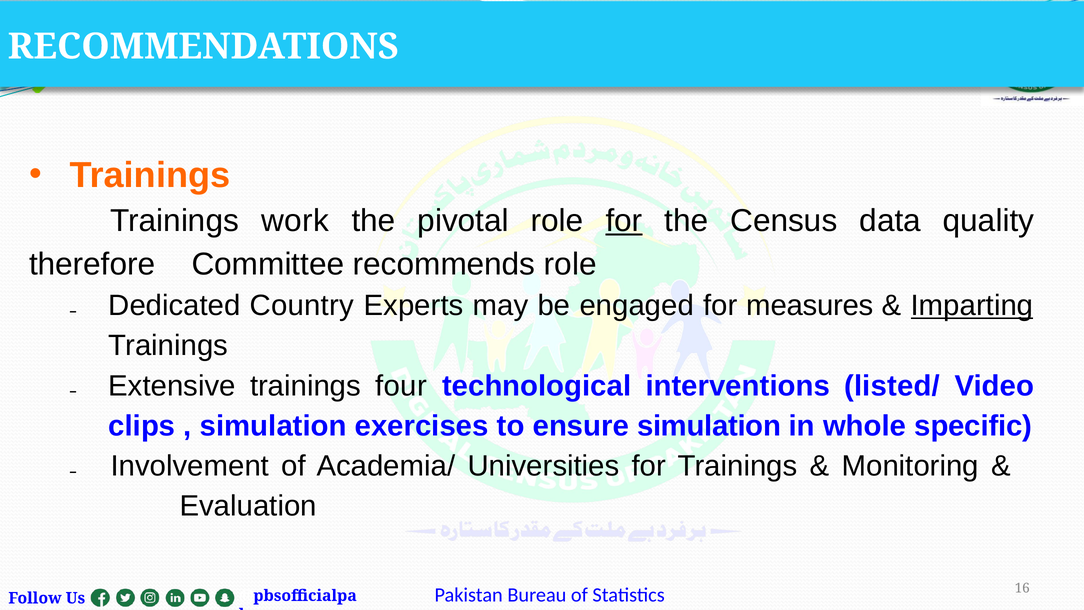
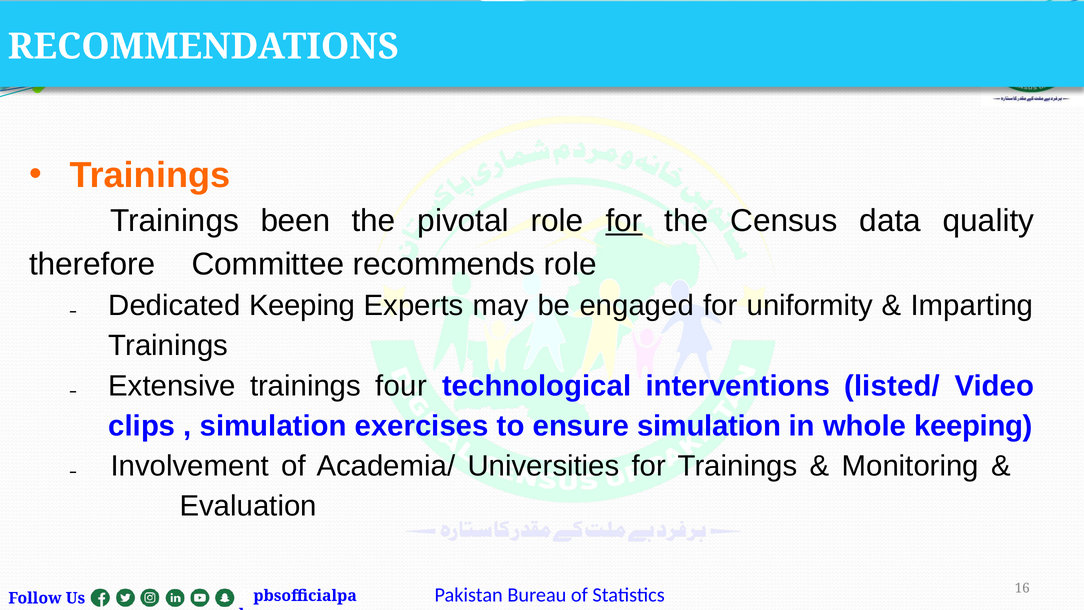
work: work -> been
Dedicated Country: Country -> Keeping
measures: measures -> uniformity
Imparting underline: present -> none
whole specific: specific -> keeping
